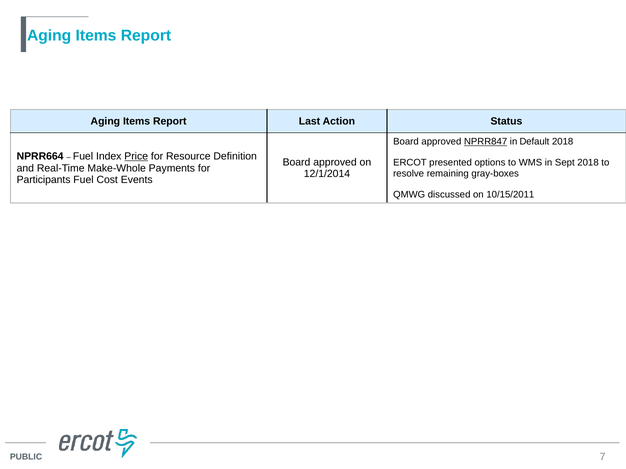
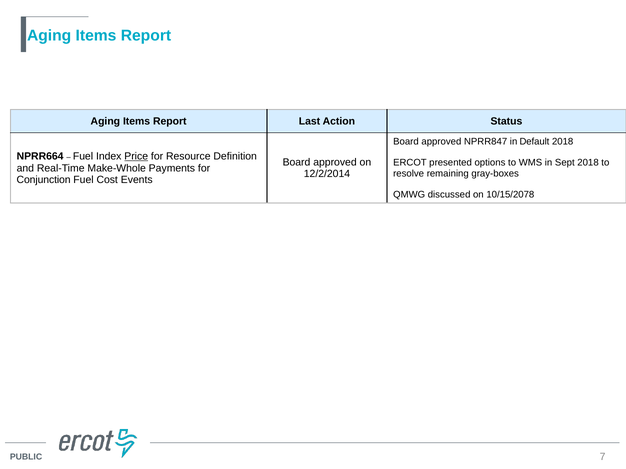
NPRR847 underline: present -> none
12/1/2014: 12/1/2014 -> 12/2/2014
Participants: Participants -> Conjunction
10/15/2011: 10/15/2011 -> 10/15/2078
